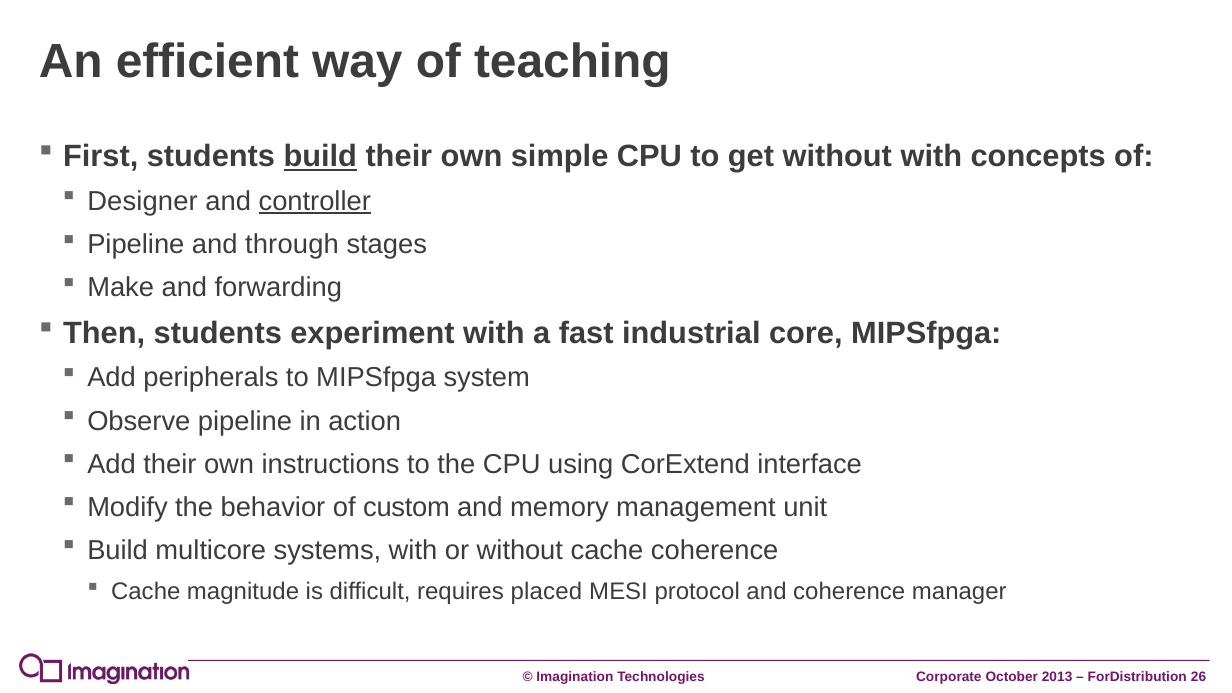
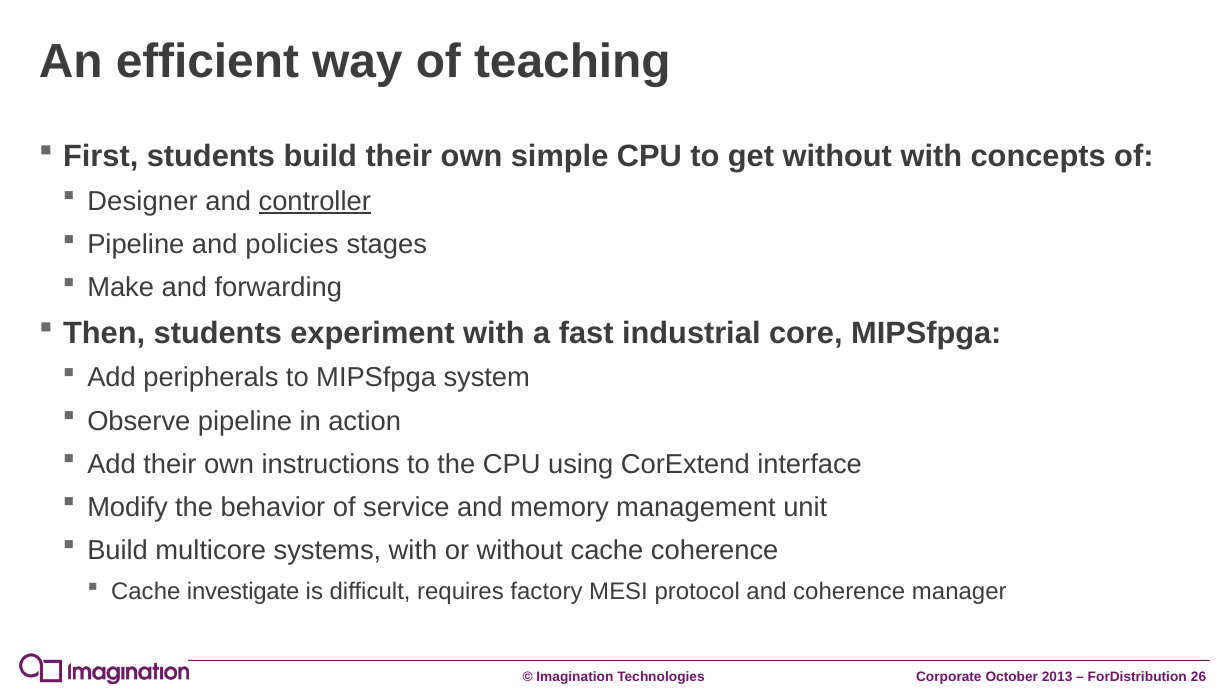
build at (320, 156) underline: present -> none
through: through -> policies
custom: custom -> service
magnitude: magnitude -> investigate
placed: placed -> factory
